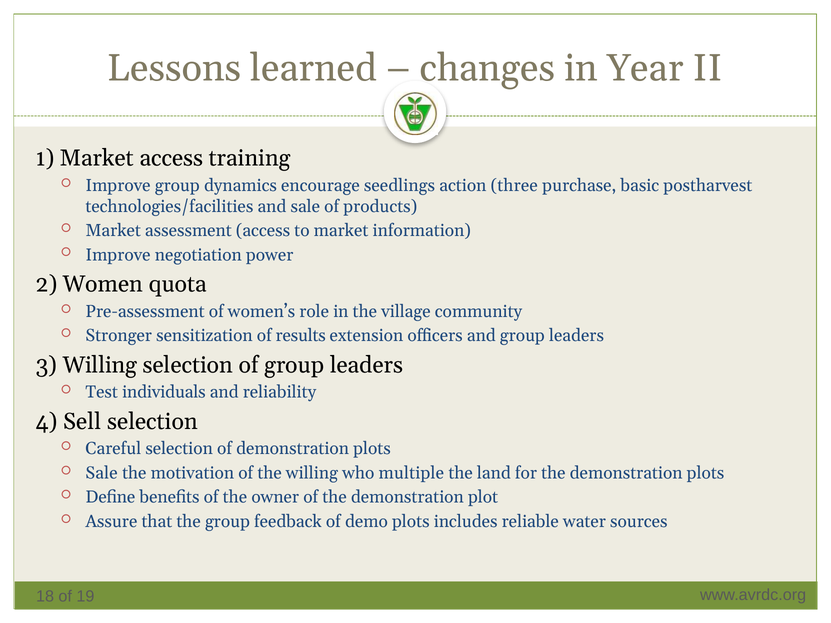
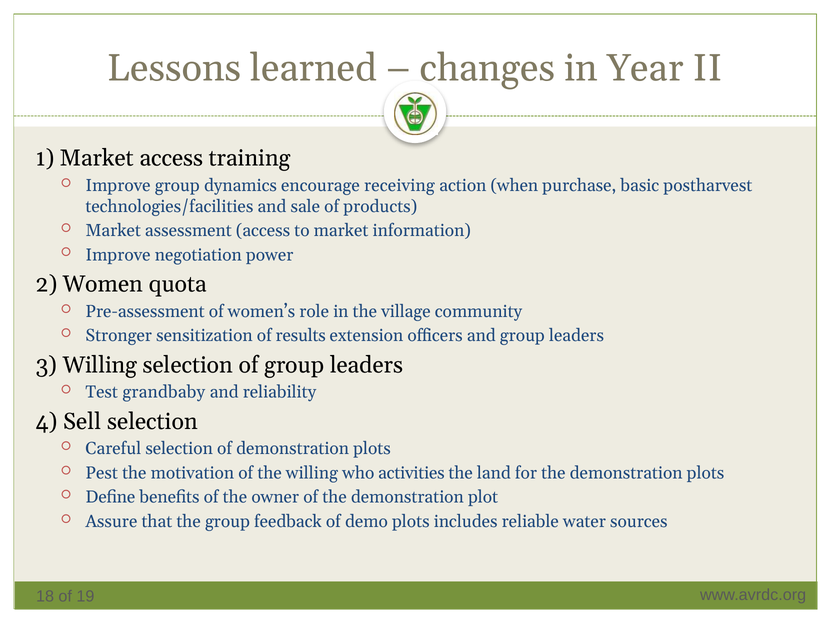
seedlings: seedlings -> receiving
three: three -> when
individuals: individuals -> grandbaby
Sale at (102, 473): Sale -> Pest
multiple: multiple -> activities
